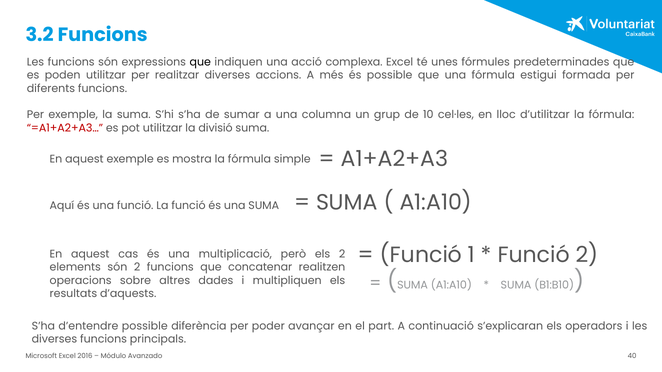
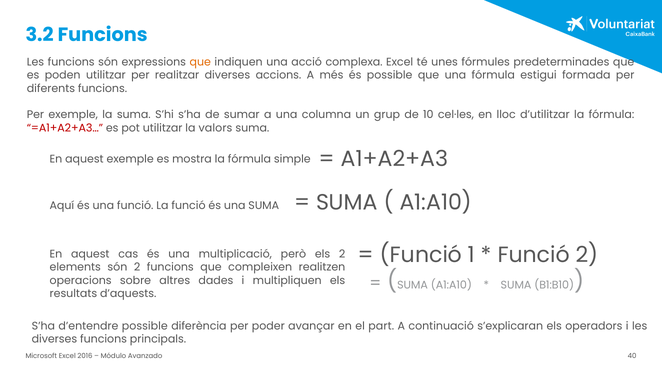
que at (200, 62) colour: black -> orange
divisió: divisió -> valors
concatenar: concatenar -> compleixen
